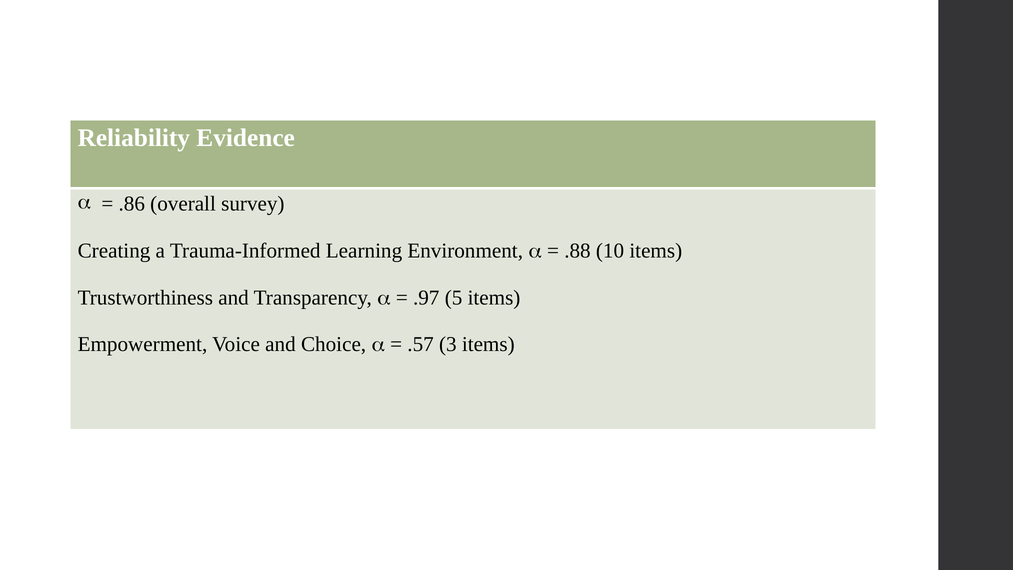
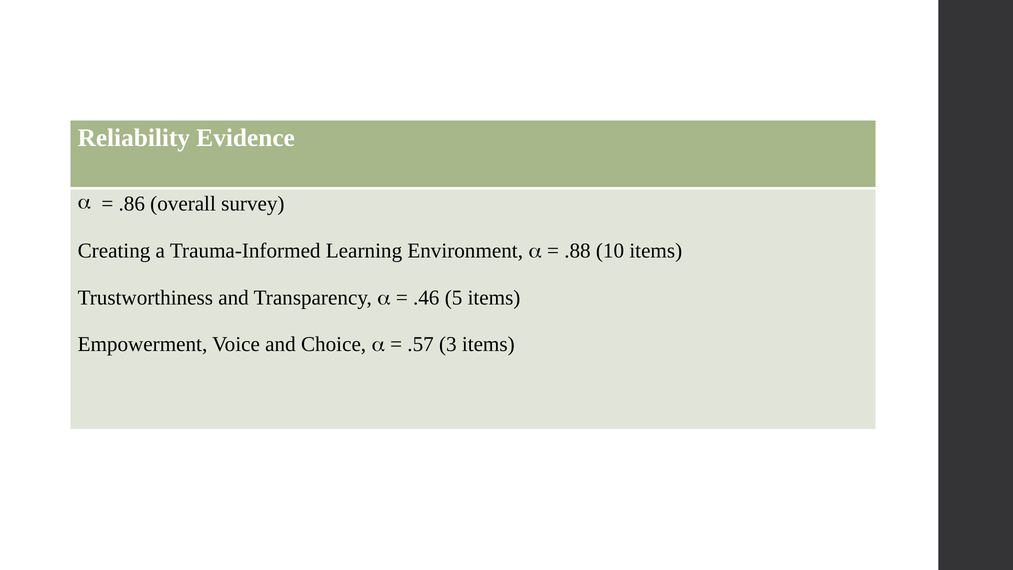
.97: .97 -> .46
